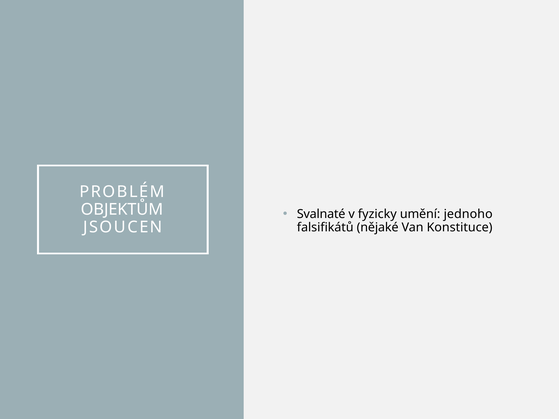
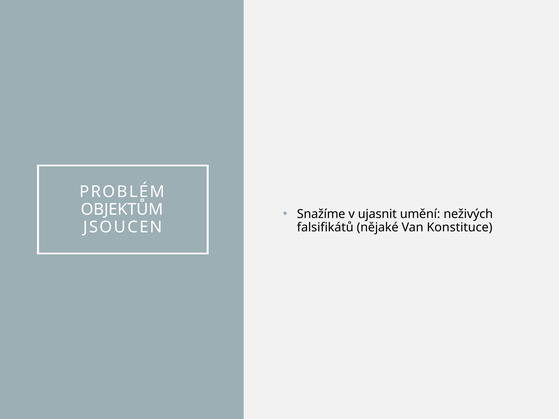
Svalnaté: Svalnaté -> Snažíme
fyzicky: fyzicky -> ujasnit
jednoho: jednoho -> neživých
